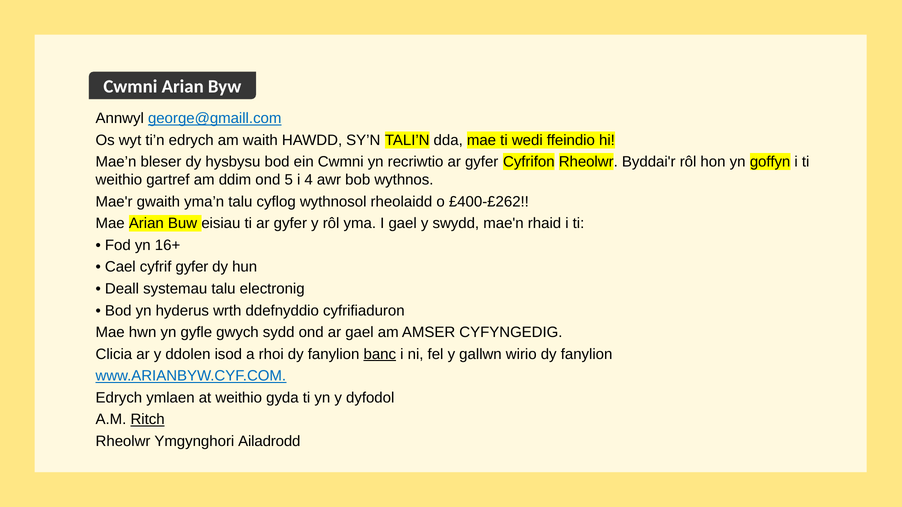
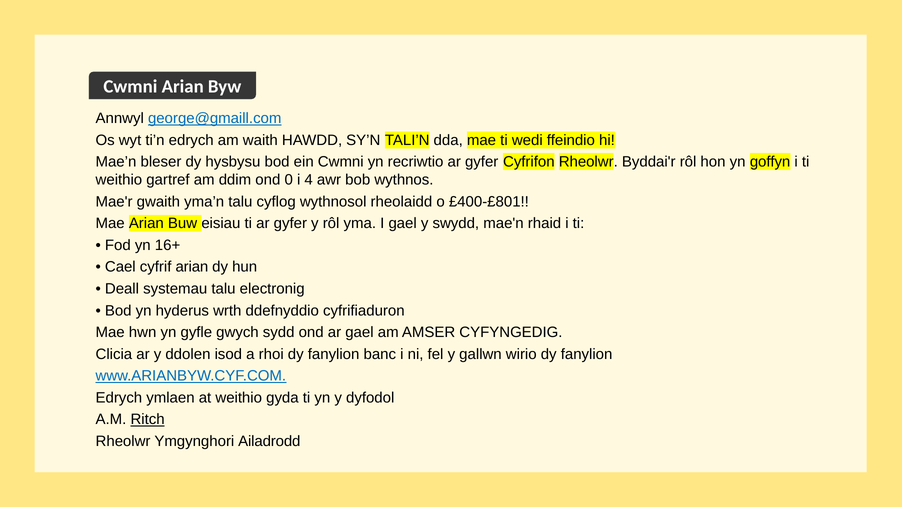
5: 5 -> 0
£400-£262: £400-£262 -> £400-£801
cyfrif gyfer: gyfer -> arian
banc underline: present -> none
